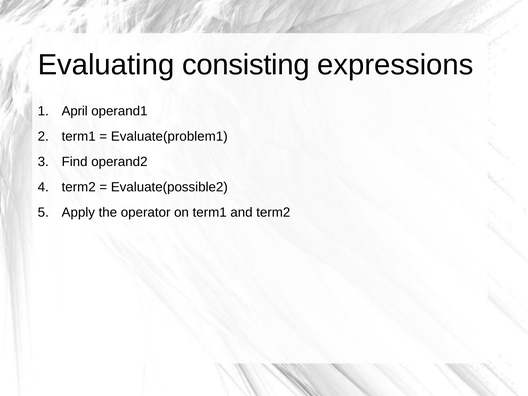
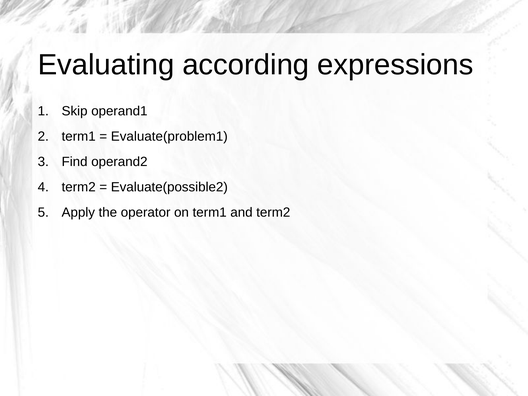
consisting: consisting -> according
April: April -> Skip
